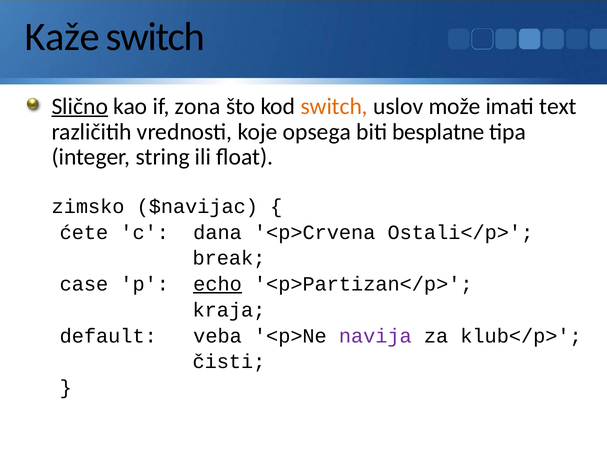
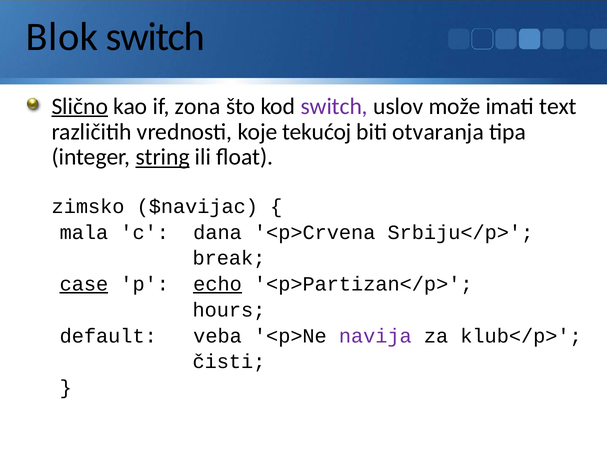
Kaže: Kaže -> Blok
switch at (334, 106) colour: orange -> purple
opsega: opsega -> tekućoj
besplatne: besplatne -> otvaranja
string underline: none -> present
ćete: ćete -> mala
Ostali</p>: Ostali</p> -> Srbiju</p>
case underline: none -> present
kraja: kraja -> hours
